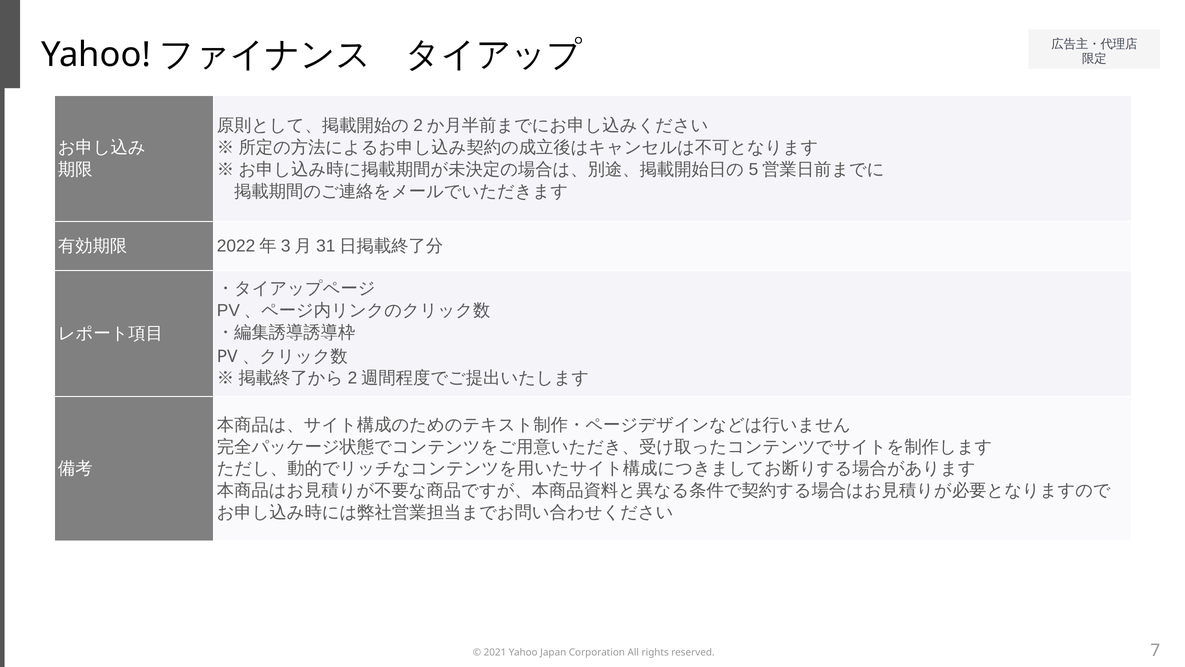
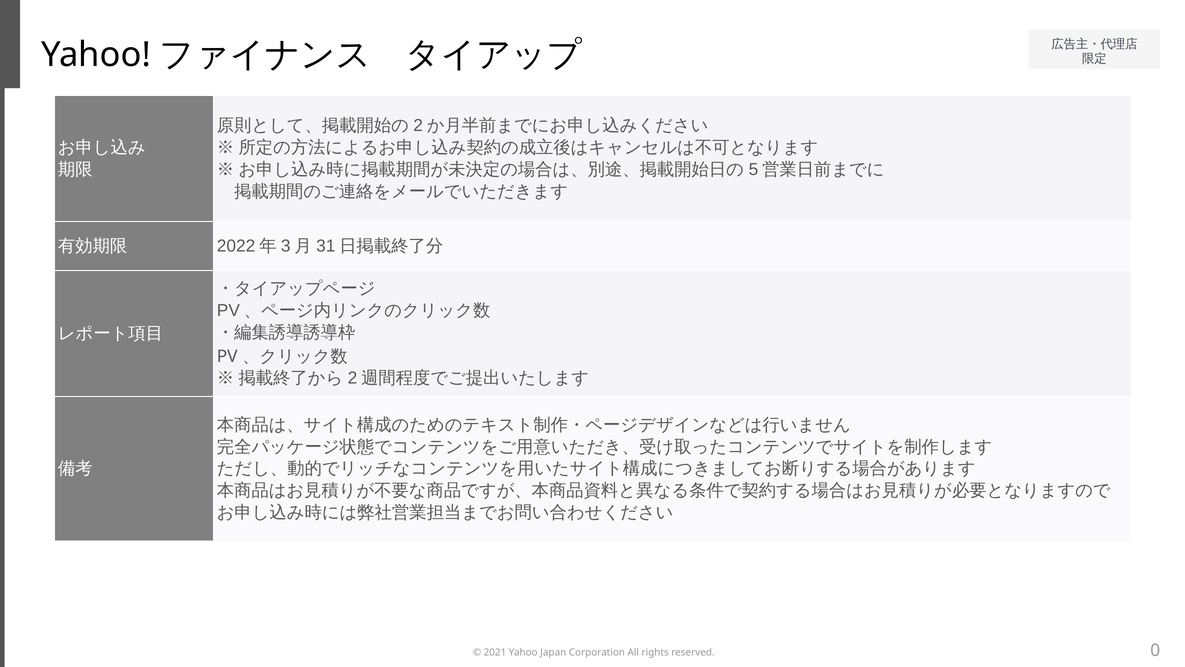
7: 7 -> 0
